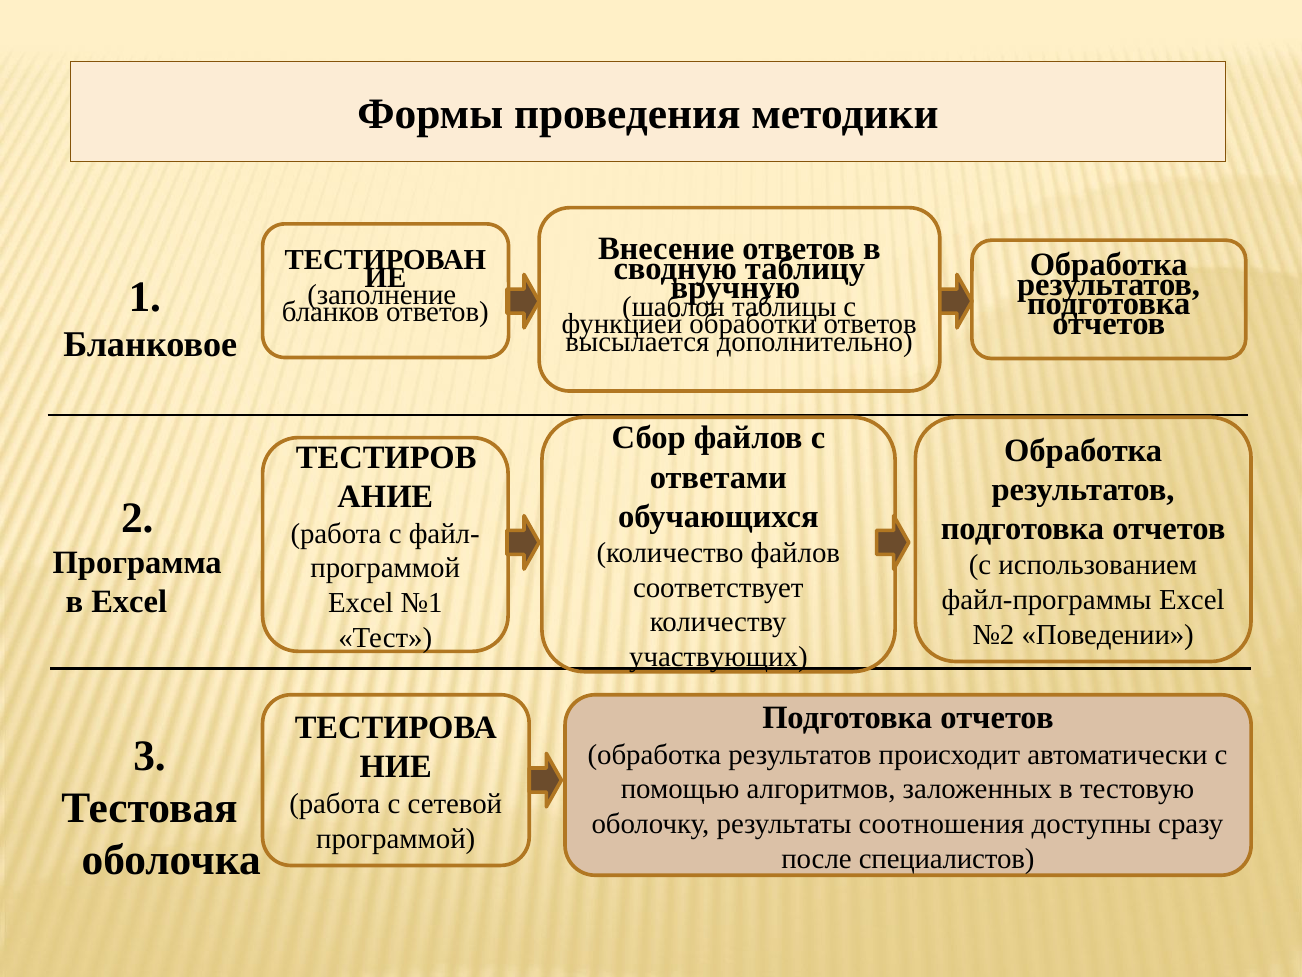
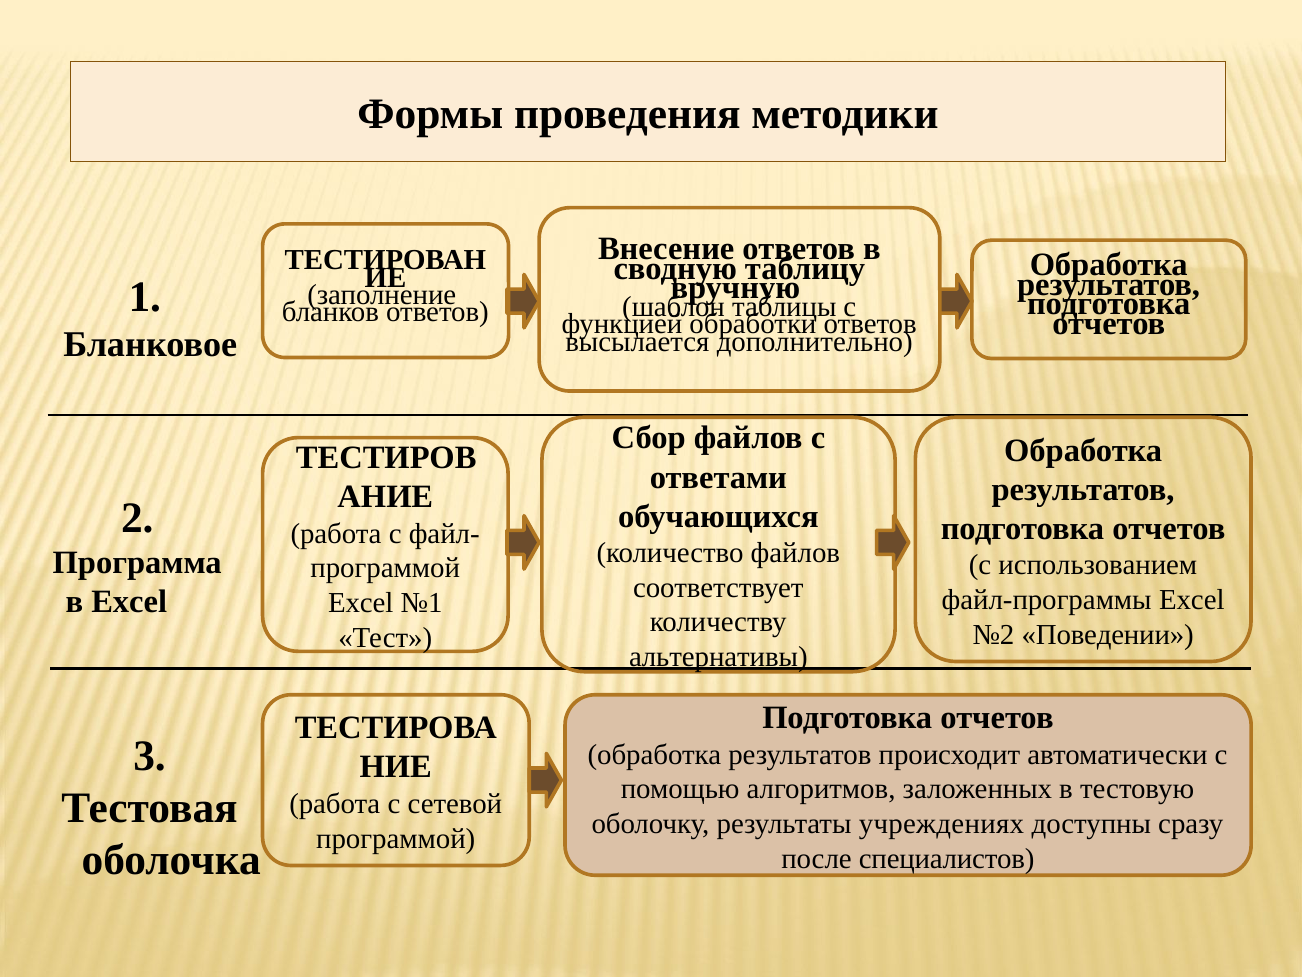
участвующих: участвующих -> альтернативы
соотношения: соотношения -> учреждениях
